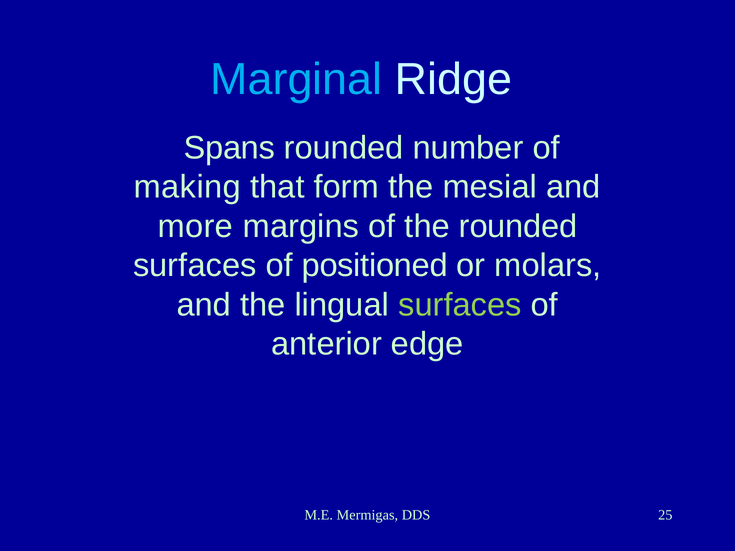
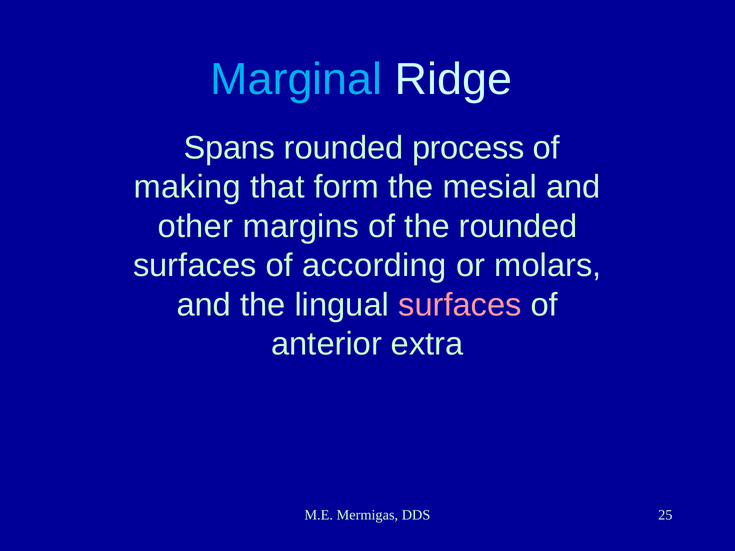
number: number -> process
more: more -> other
positioned: positioned -> according
surfaces at (460, 305) colour: light green -> pink
edge: edge -> extra
